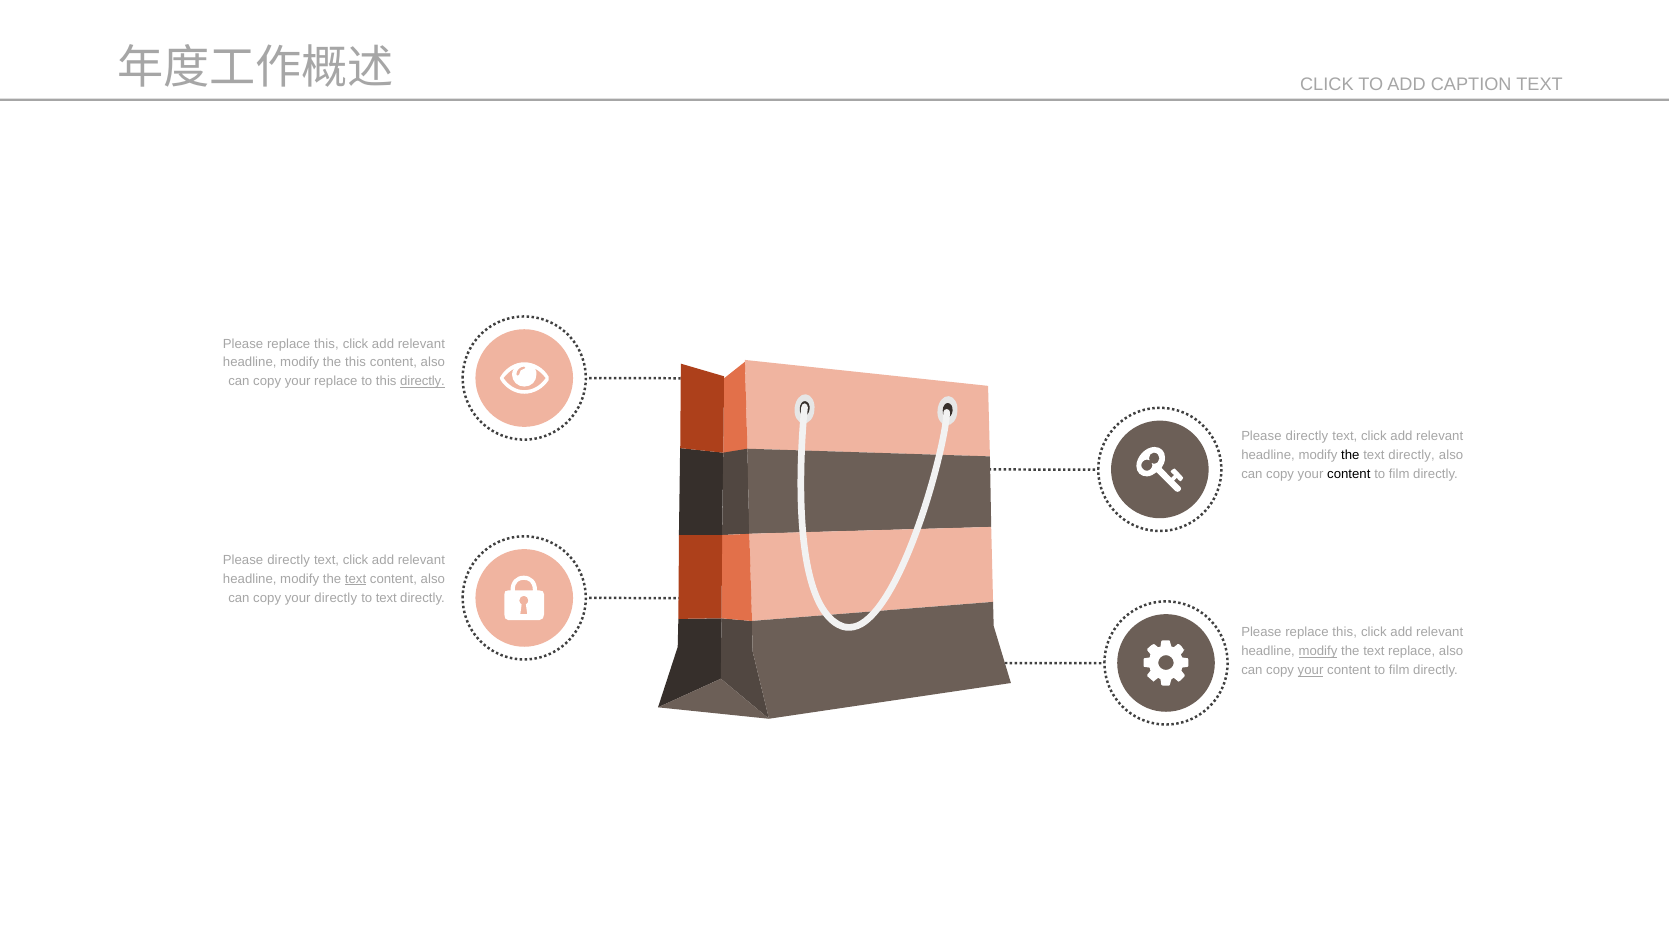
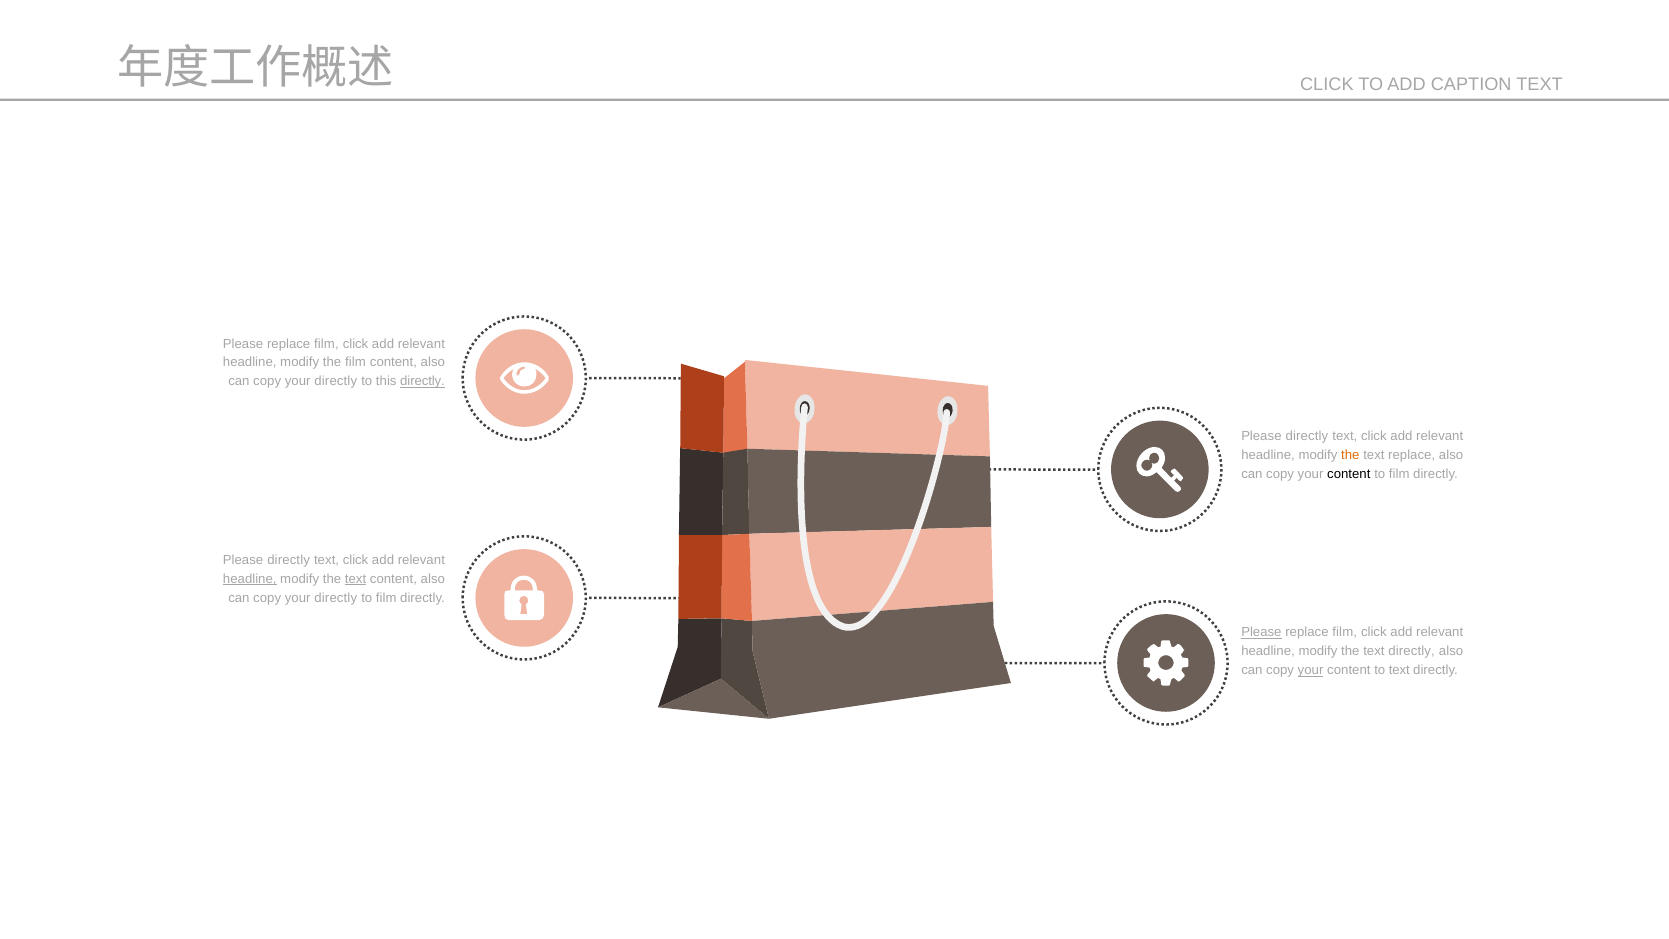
this at (326, 344): this -> film
the this: this -> film
replace at (336, 381): replace -> directly
the at (1350, 455) colour: black -> orange
directly at (1412, 455): directly -> replace
headline at (250, 579) underline: none -> present
text at (386, 598): text -> film
Please at (1261, 632) underline: none -> present
this at (1345, 632): this -> film
modify at (1318, 651) underline: present -> none
the text replace: replace -> directly
film at (1399, 670): film -> text
